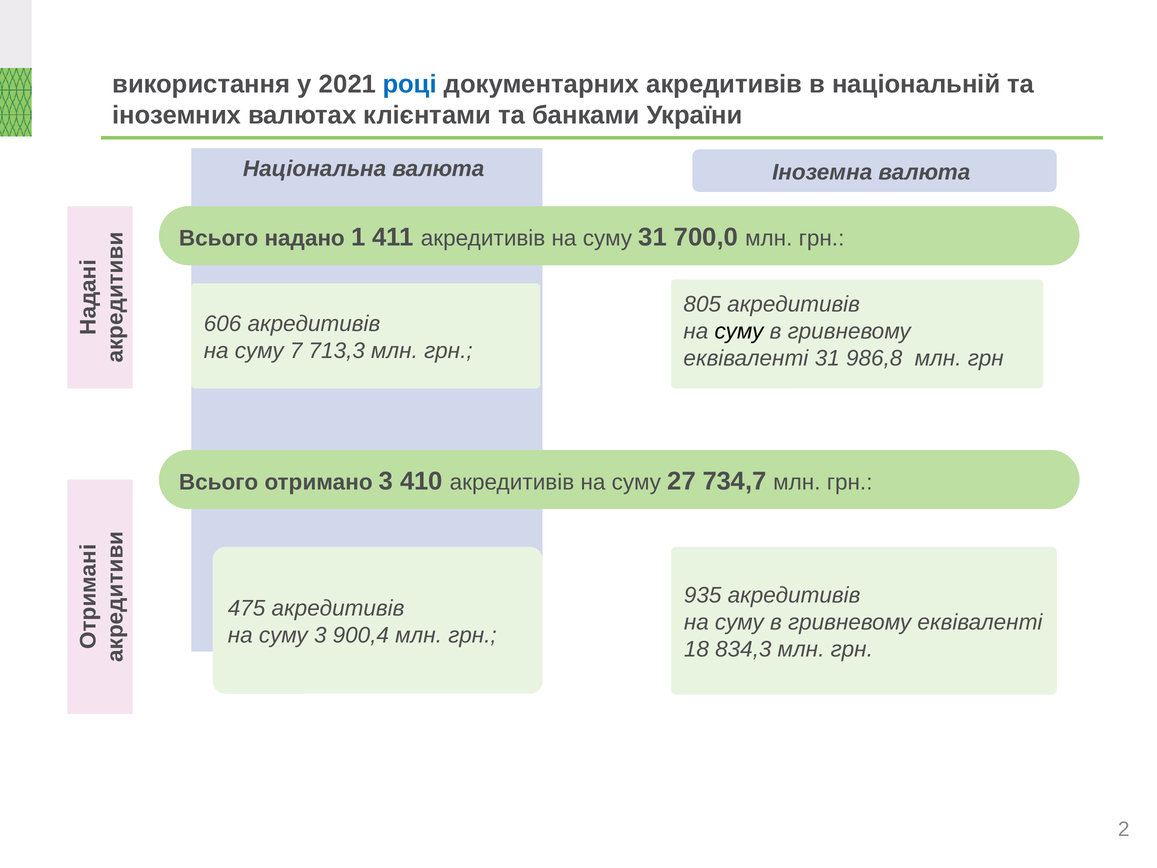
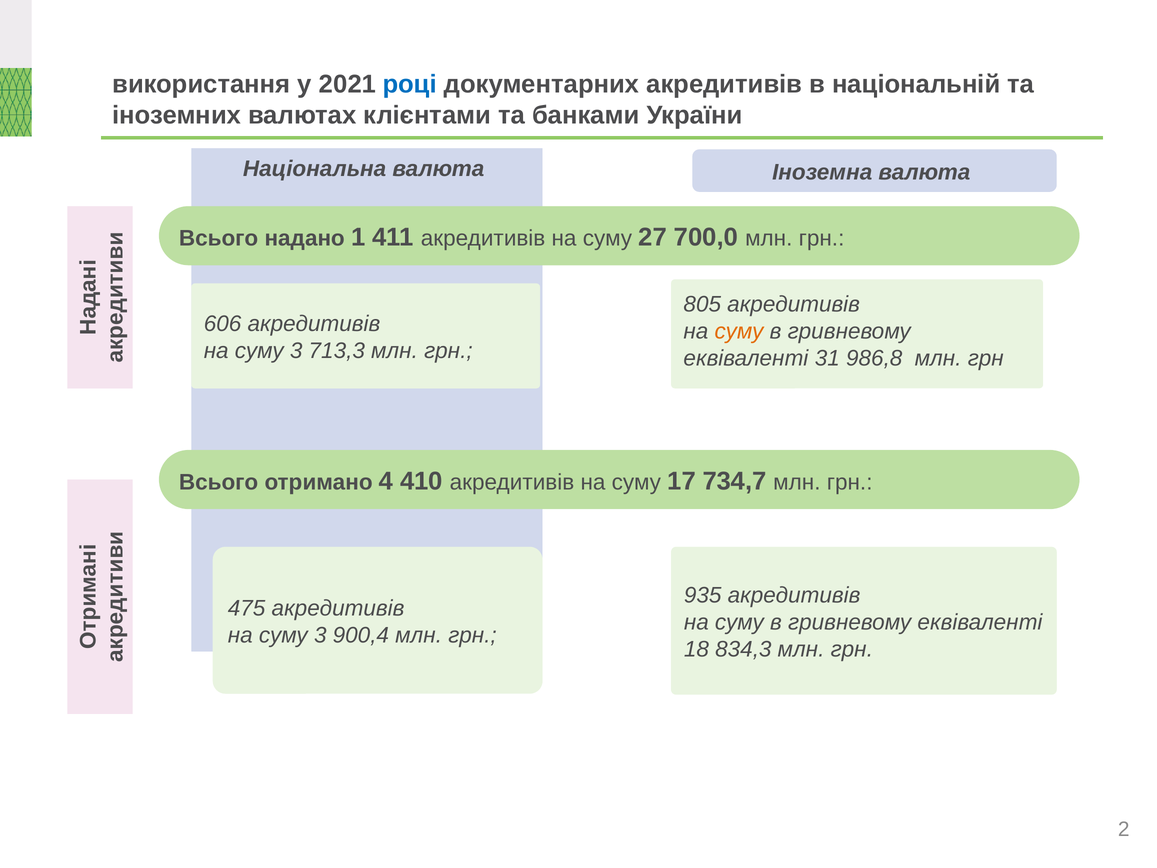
суму 31: 31 -> 27
суму at (739, 331) colour: black -> orange
7 at (296, 351): 7 -> 3
отримано 3: 3 -> 4
27: 27 -> 17
